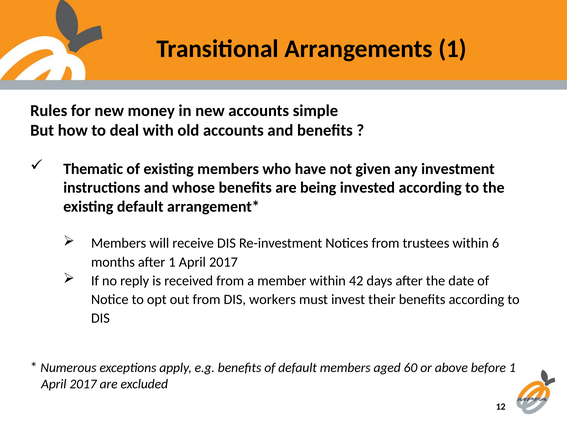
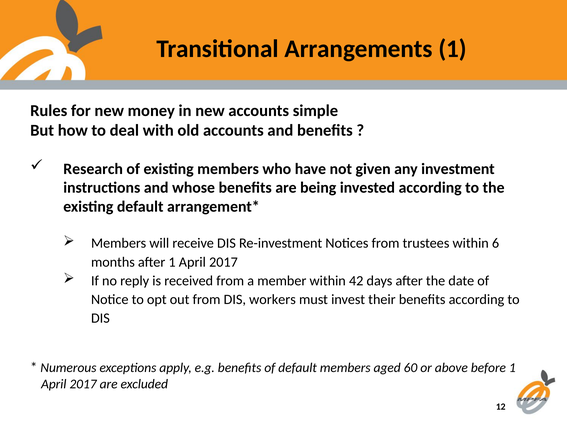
Thematic: Thematic -> Research
